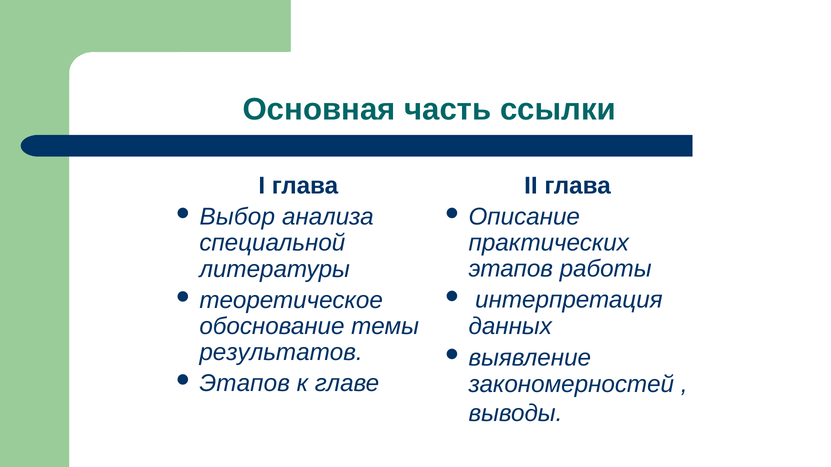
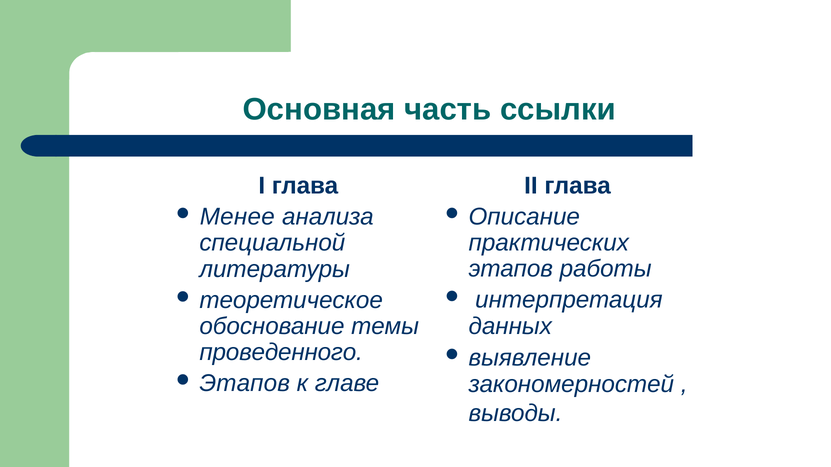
Выбор: Выбор -> Менее
результатов: результатов -> проведенного
